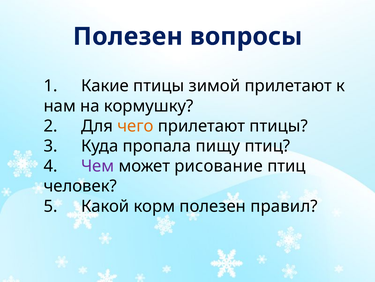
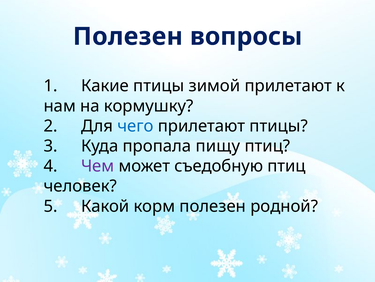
чего colour: orange -> blue
рисование: рисование -> съедобную
правил: правил -> родной
